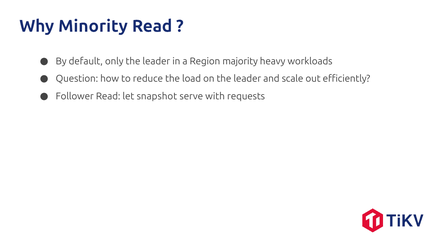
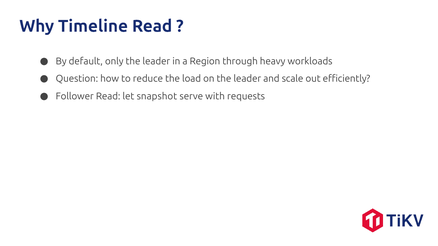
Minority: Minority -> Timeline
majority: majority -> through
